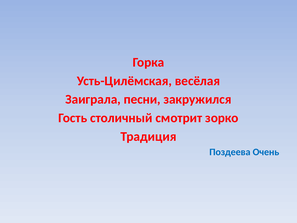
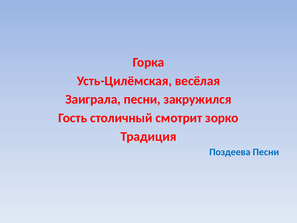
Поздеева Очень: Очень -> Песни
